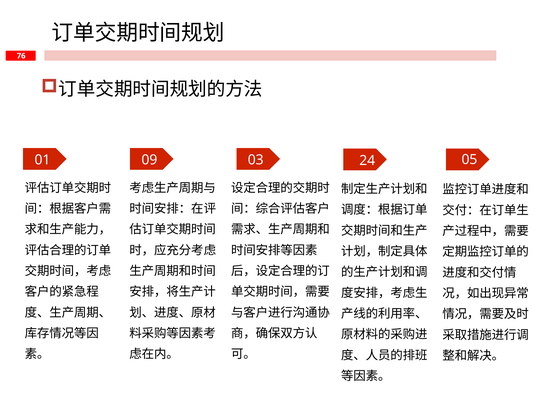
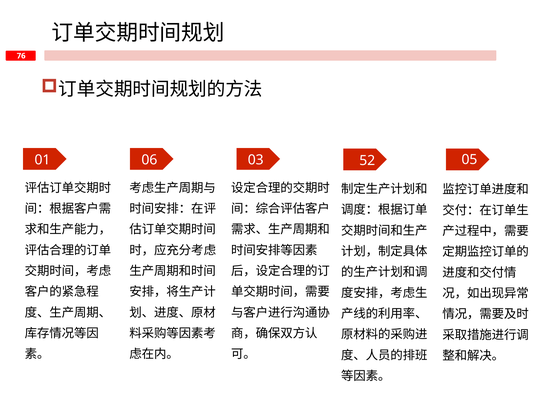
09: 09 -> 06
24: 24 -> 52
